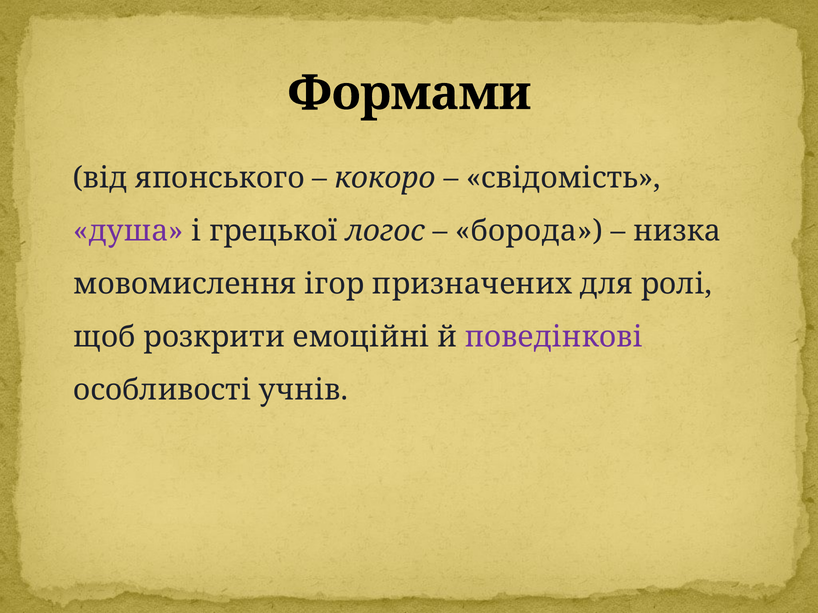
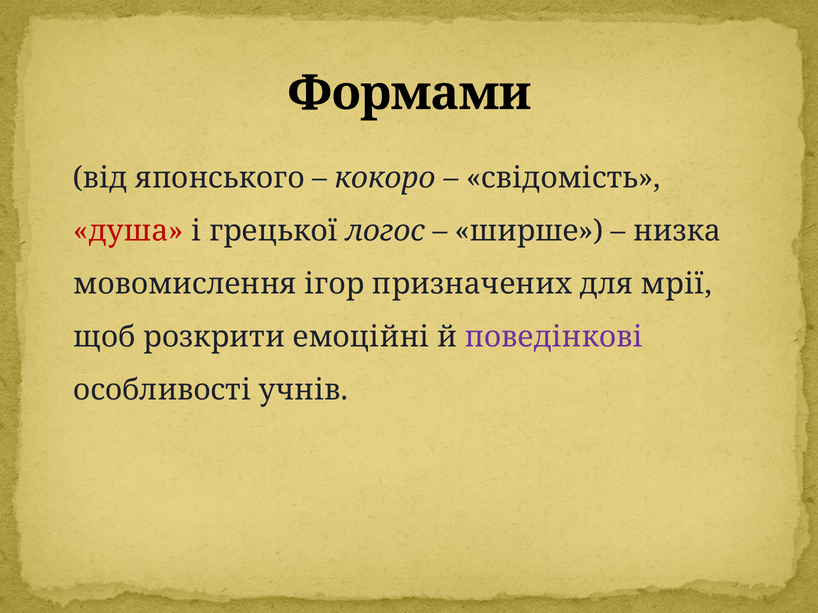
душа colour: purple -> red
борода: борода -> ширше
ролі: ролі -> мрії
